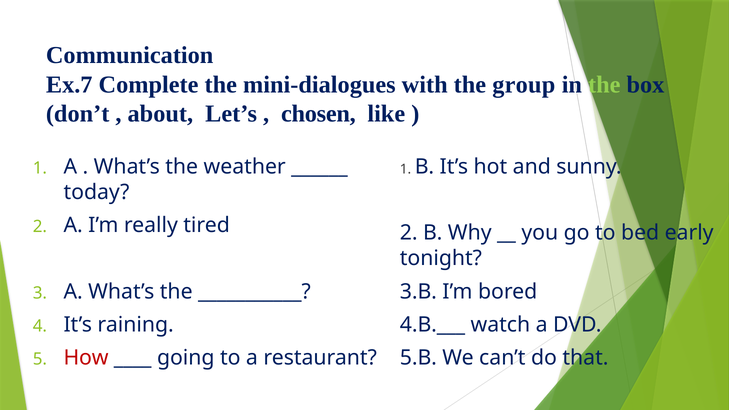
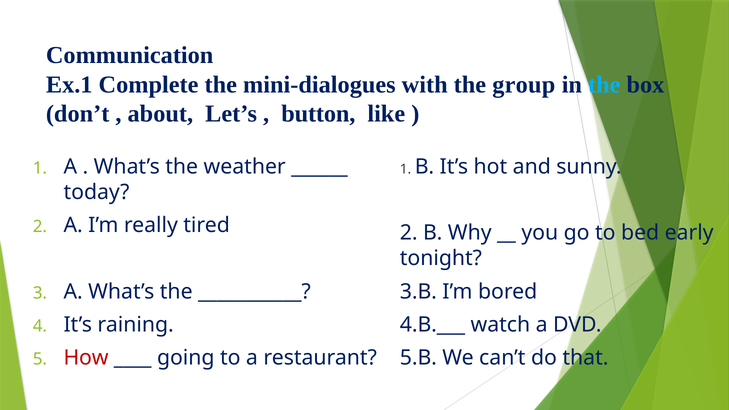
Ex.7: Ex.7 -> Ex.1
the at (604, 85) colour: light green -> light blue
chosen: chosen -> button
